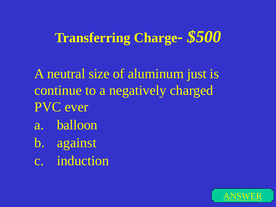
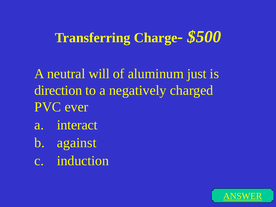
size: size -> will
continue: continue -> direction
balloon: balloon -> interact
